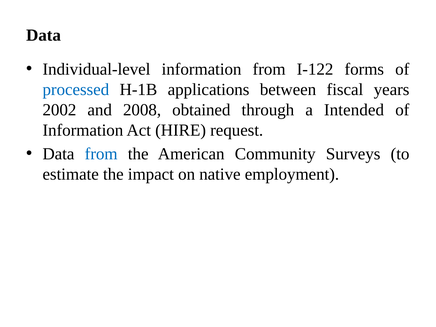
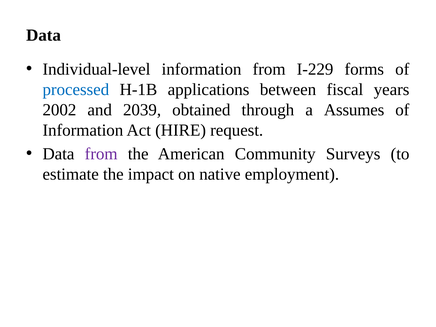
I-122: I-122 -> I-229
2008: 2008 -> 2039
Intended: Intended -> Assumes
from at (101, 154) colour: blue -> purple
